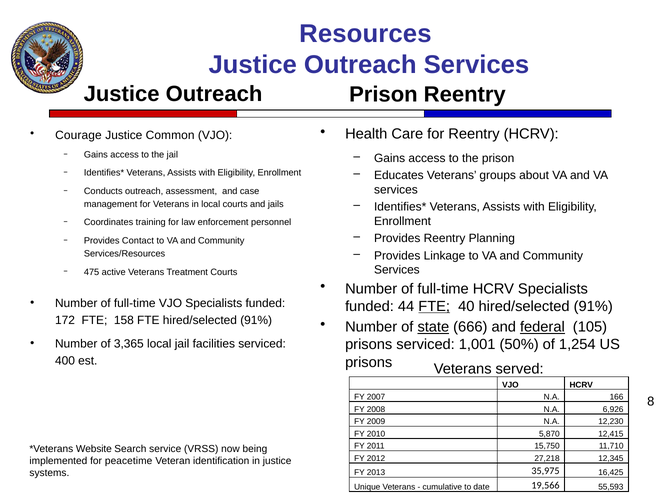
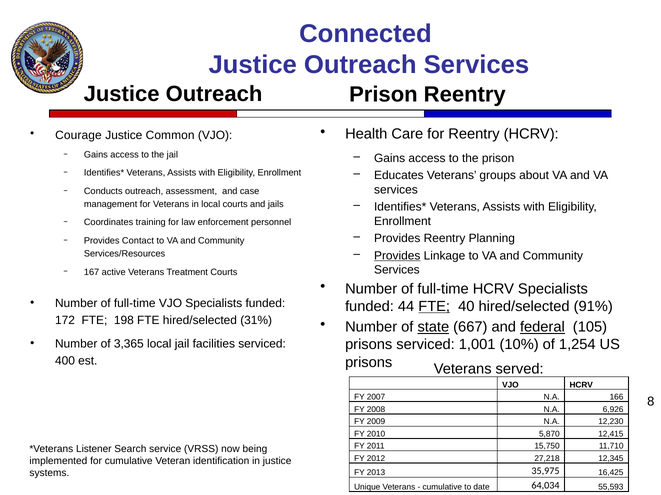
Resources: Resources -> Connected
Provides at (397, 256) underline: none -> present
475: 475 -> 167
158: 158 -> 198
FTE hired/selected 91%: 91% -> 31%
666: 666 -> 667
50%: 50% -> 10%
Website: Website -> Listener
for peacetime: peacetime -> cumulative
19,566: 19,566 -> 64,034
